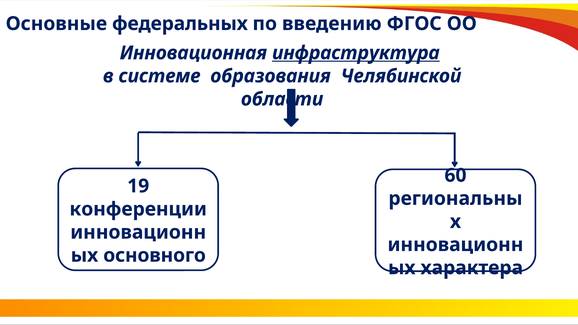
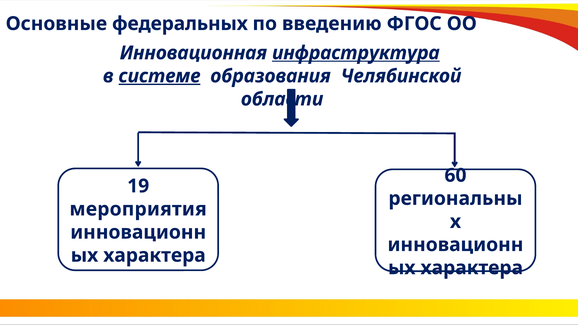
системе underline: none -> present
конференции: конференции -> мероприятия
основного at (155, 255): основного -> характера
